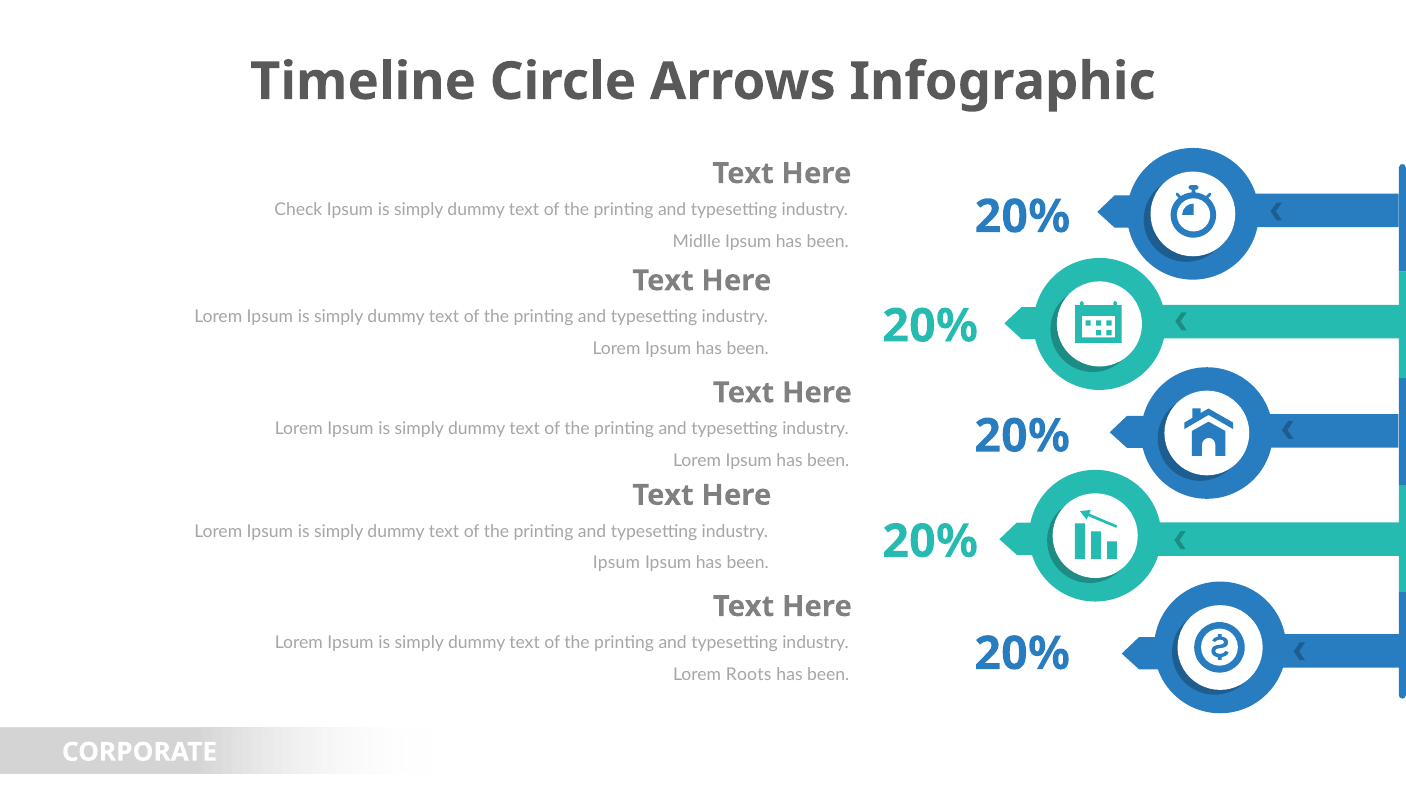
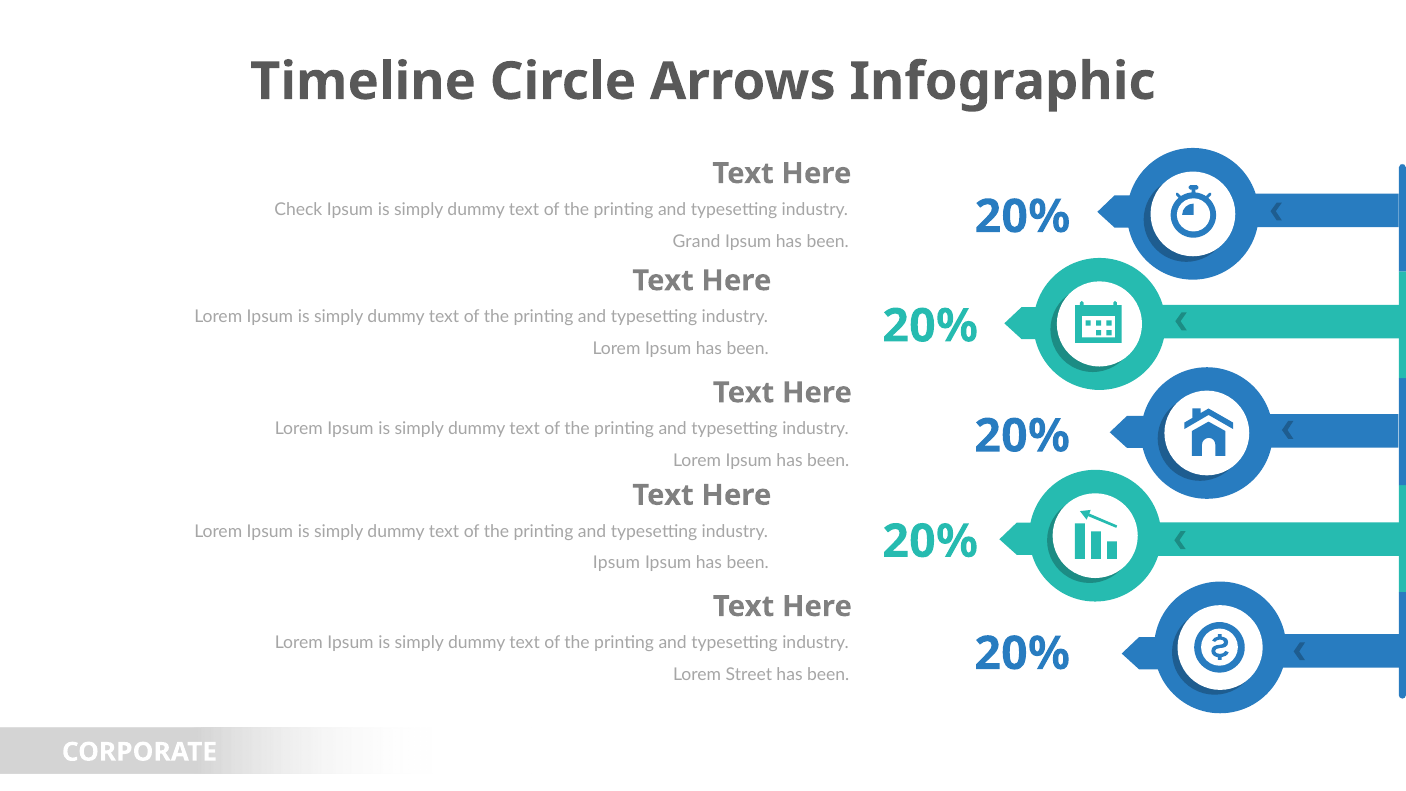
Midlle: Midlle -> Grand
Roots: Roots -> Street
